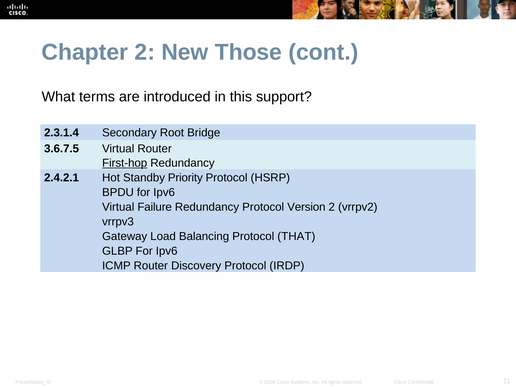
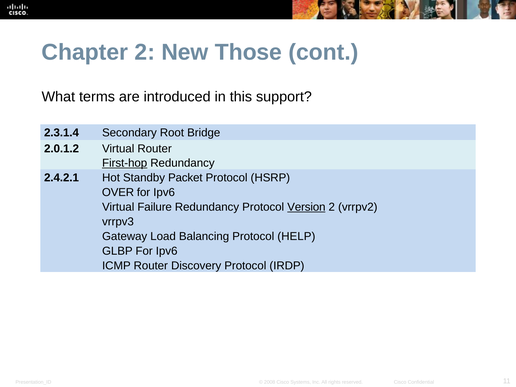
3.6.7.5: 3.6.7.5 -> 2.0.1.2
Priority: Priority -> Packet
BPDU: BPDU -> OVER
Version underline: none -> present
THAT: THAT -> HELP
